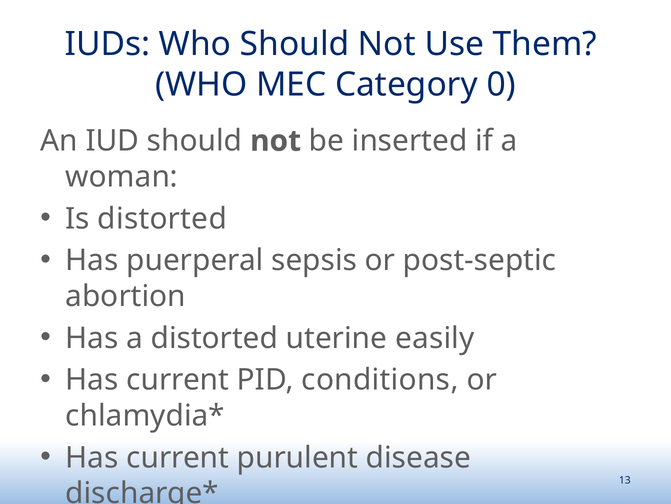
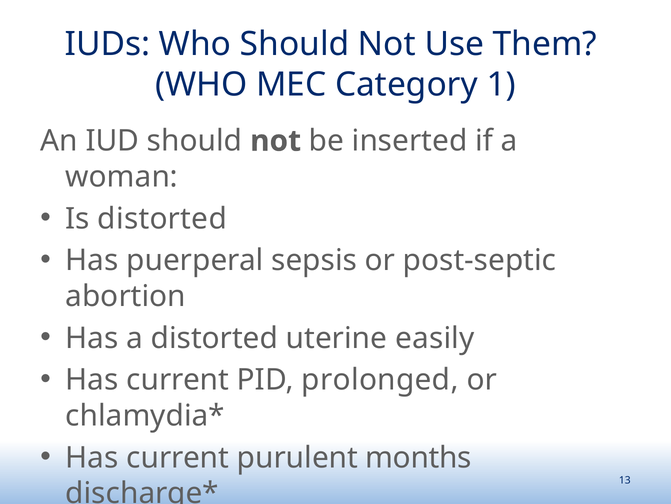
0: 0 -> 1
conditions: conditions -> prolonged
disease: disease -> months
